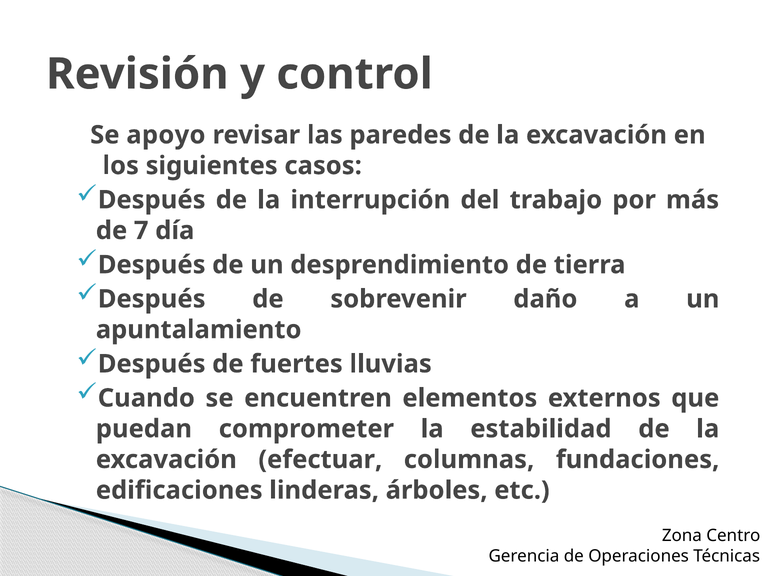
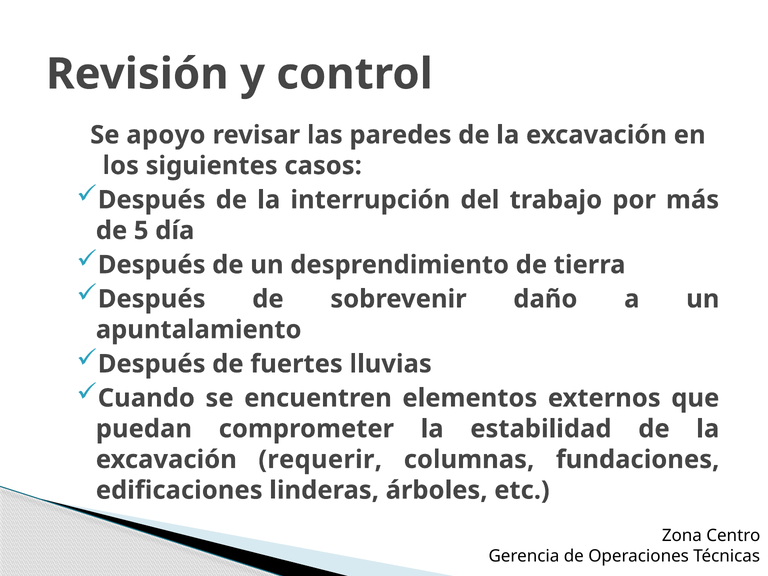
7: 7 -> 5
efectuar: efectuar -> requerir
